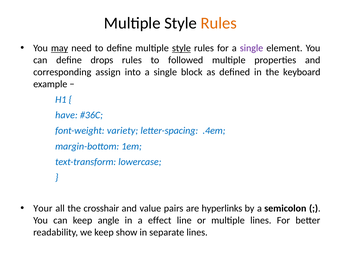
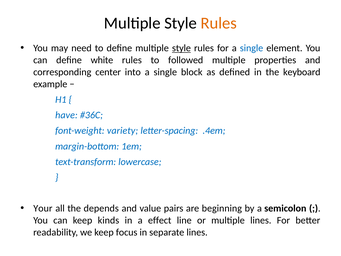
may underline: present -> none
single at (252, 48) colour: purple -> blue
drops: drops -> white
assign: assign -> center
crosshair: crosshair -> depends
hyperlinks: hyperlinks -> beginning
angle: angle -> kinds
show: show -> focus
